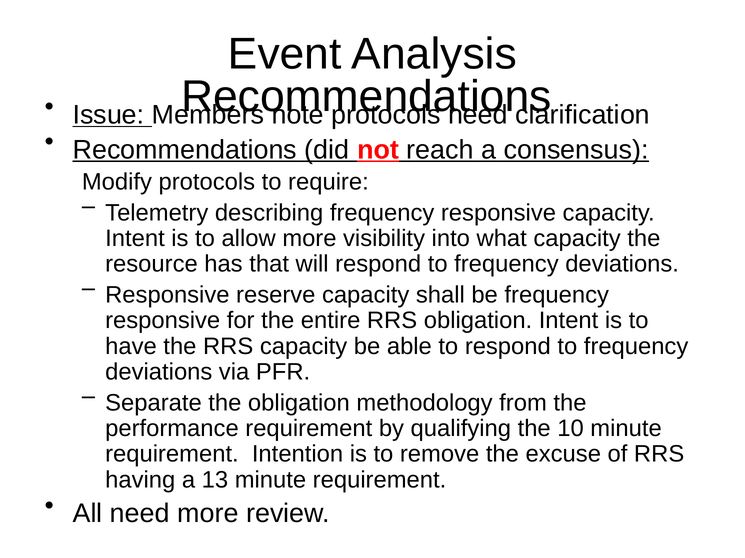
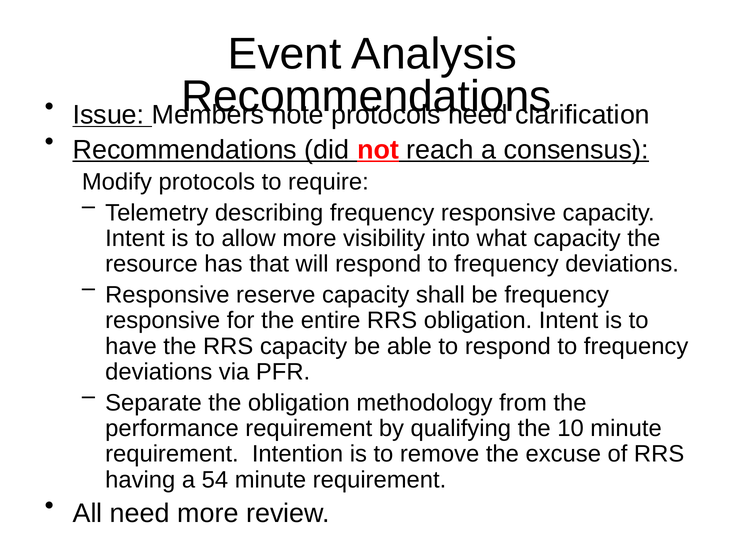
13: 13 -> 54
